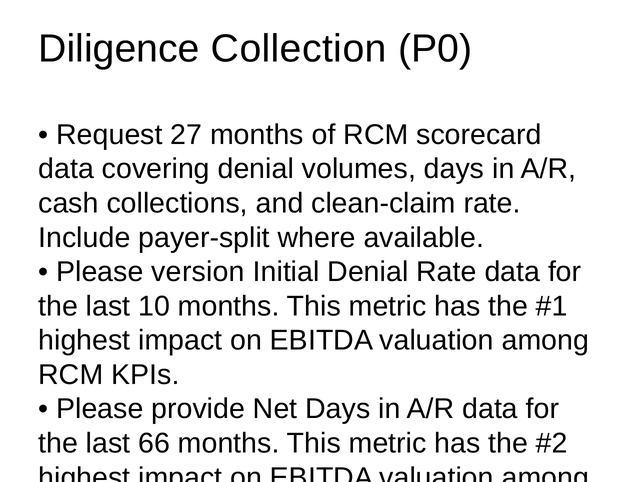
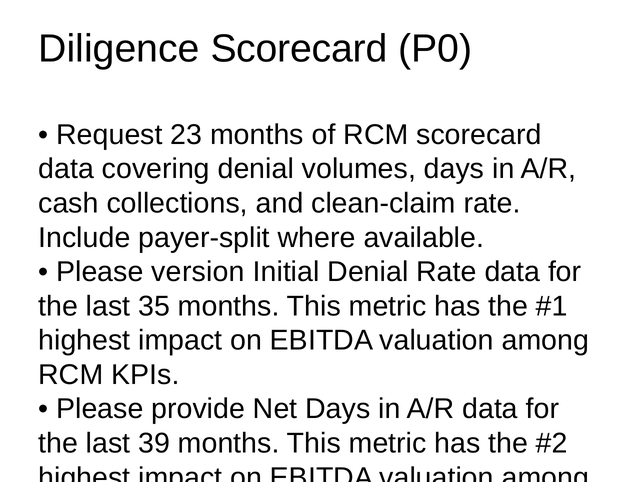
Diligence Collection: Collection -> Scorecard
27: 27 -> 23
10: 10 -> 35
66: 66 -> 39
